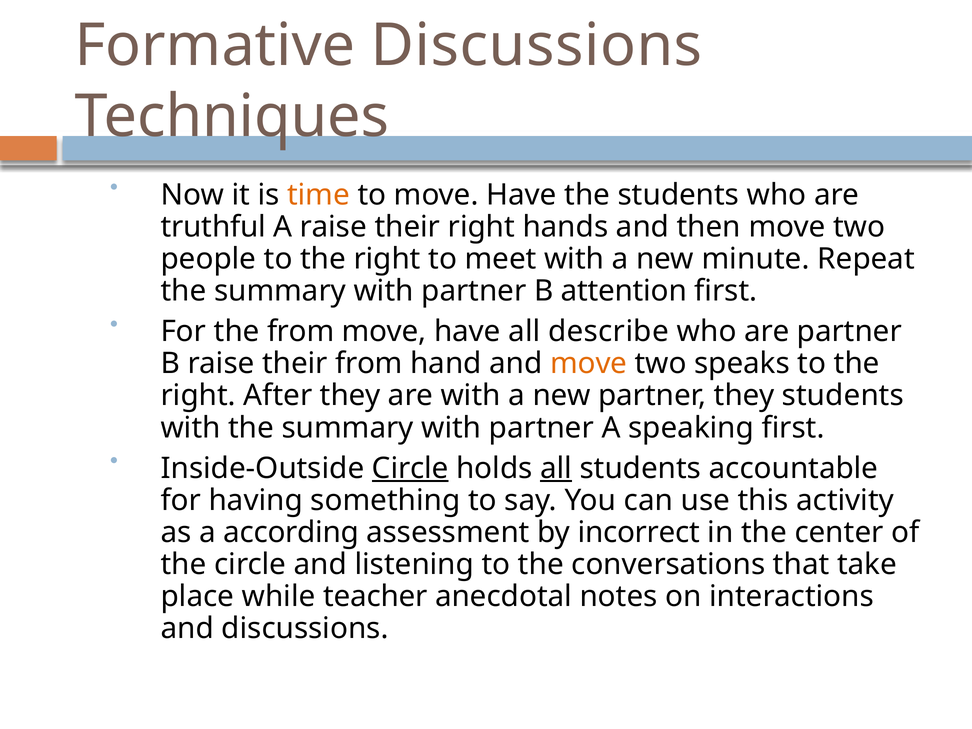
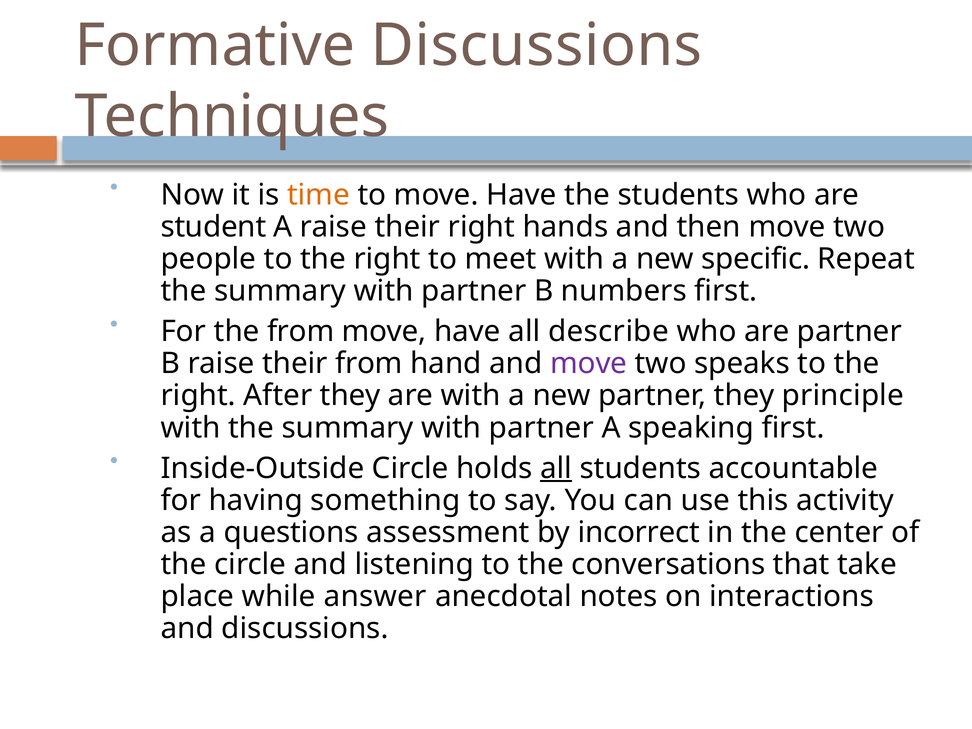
truthful: truthful -> student
minute: minute -> specific
attention: attention -> numbers
move at (589, 364) colour: orange -> purple
they students: students -> principle
Circle at (410, 468) underline: present -> none
according: according -> questions
teacher: teacher -> answer
